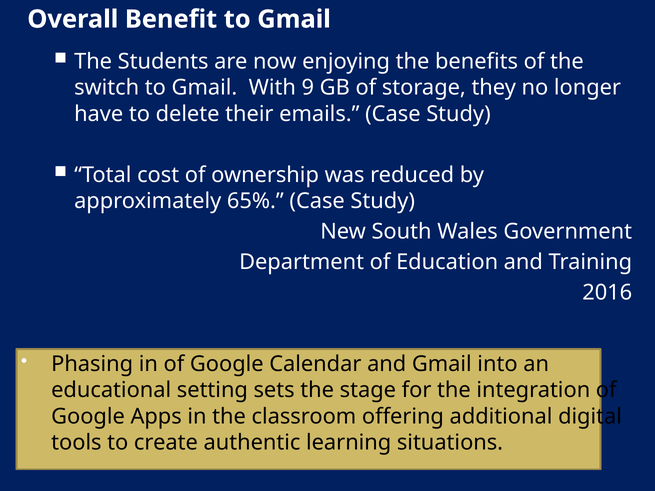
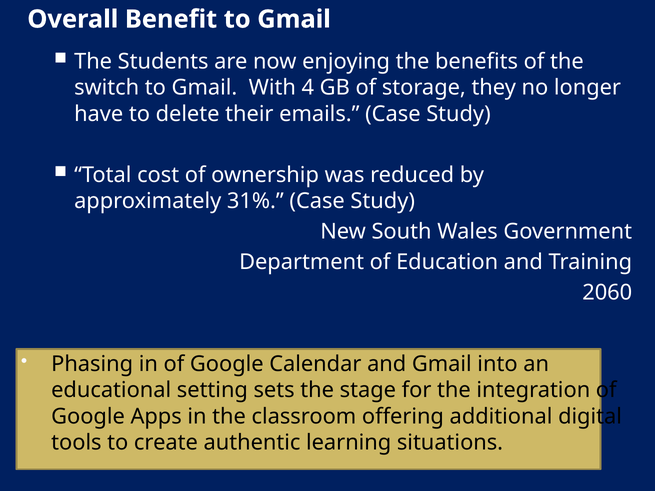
9: 9 -> 4
65%: 65% -> 31%
2016: 2016 -> 2060
